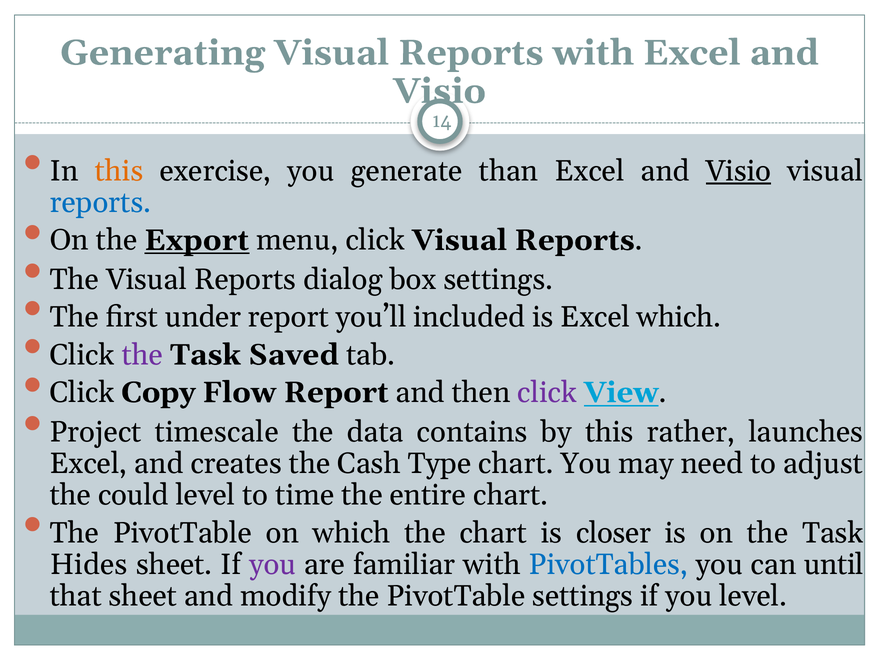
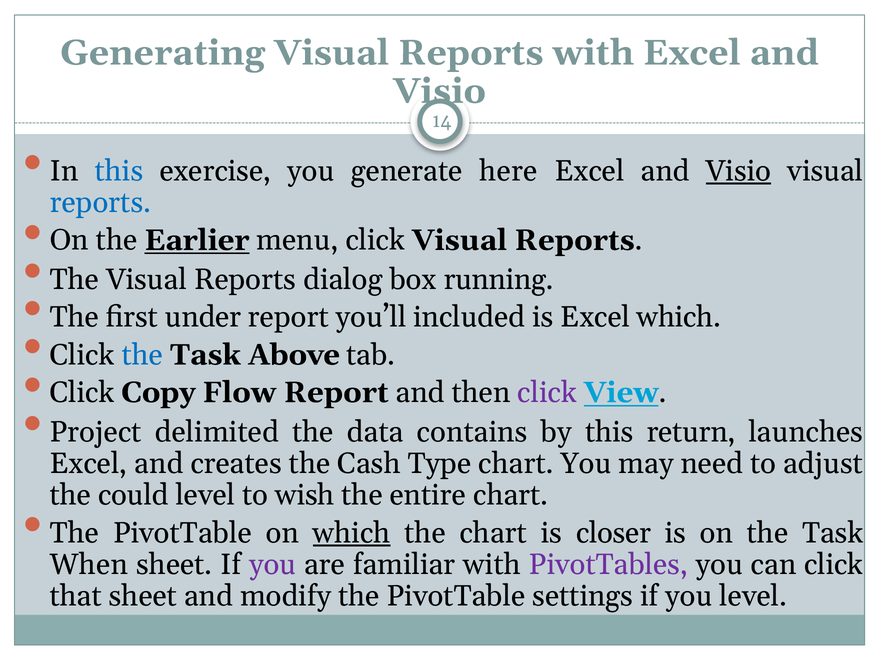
this at (119, 171) colour: orange -> blue
than: than -> here
Export: Export -> Earlier
box settings: settings -> running
the at (142, 355) colour: purple -> blue
Saved: Saved -> Above
timescale: timescale -> delimited
rather: rather -> return
time: time -> wish
which at (352, 533) underline: none -> present
Hides: Hides -> When
PivotTables colour: blue -> purple
can until: until -> click
